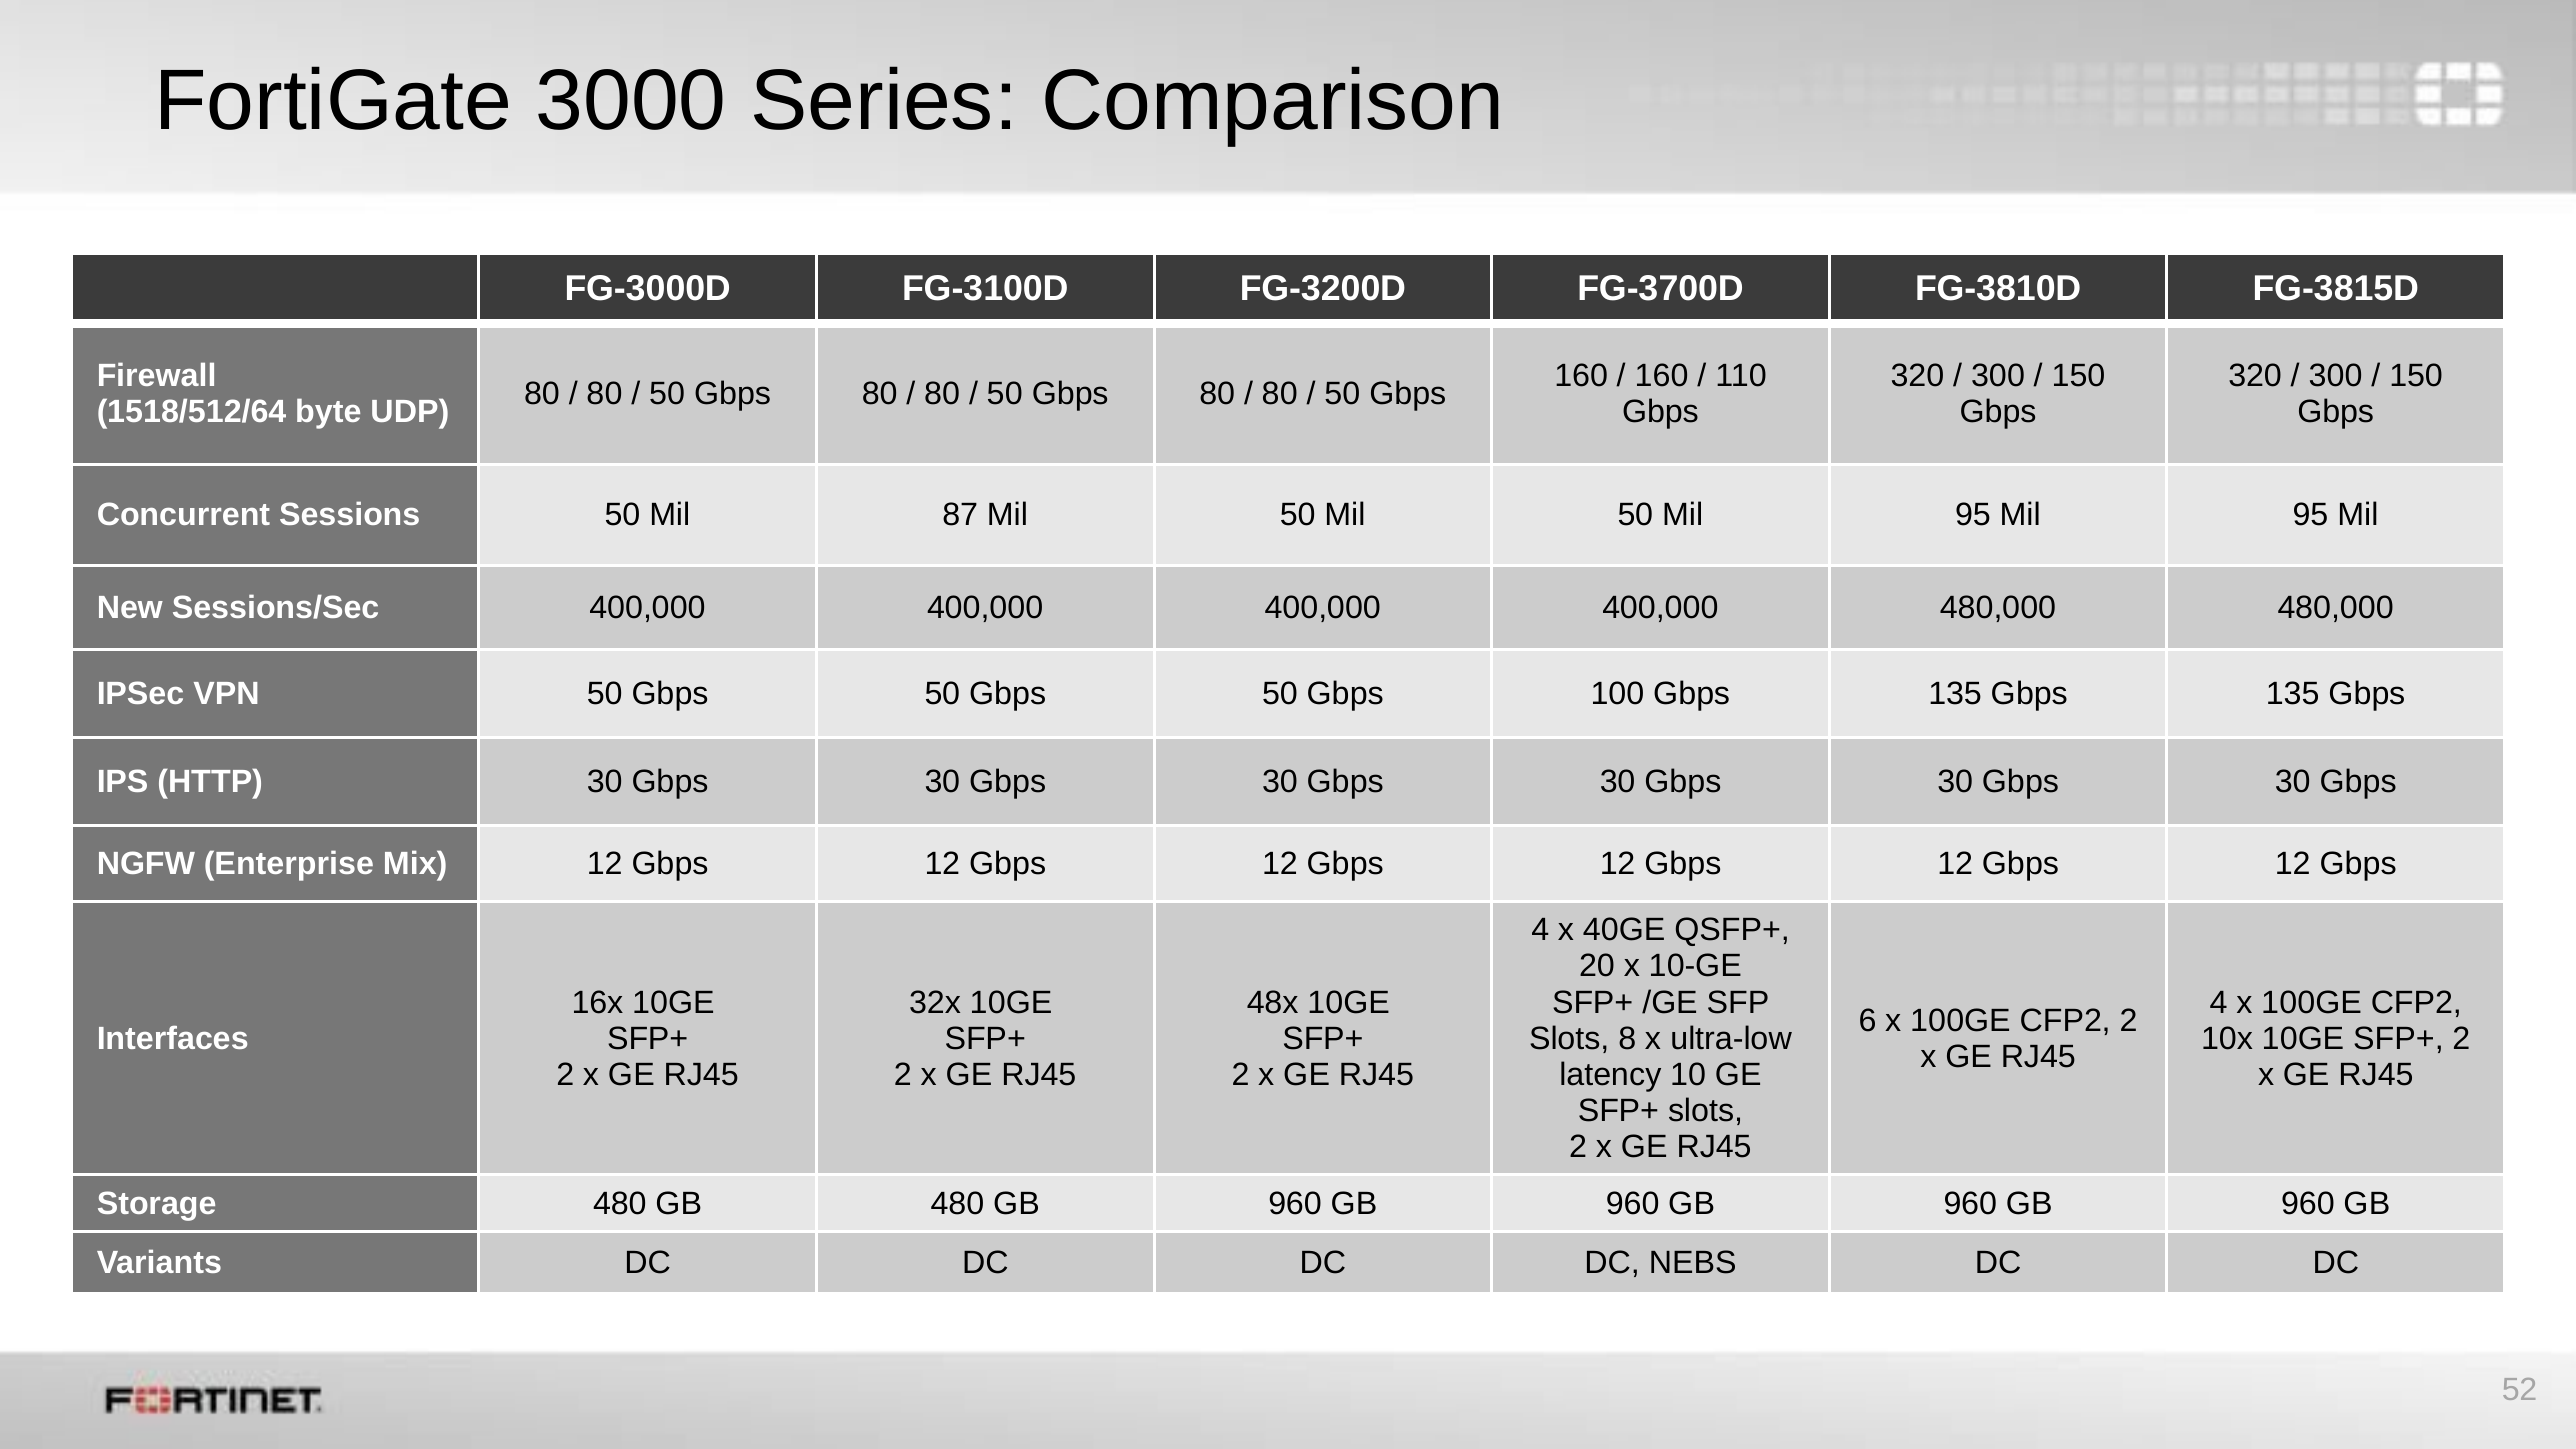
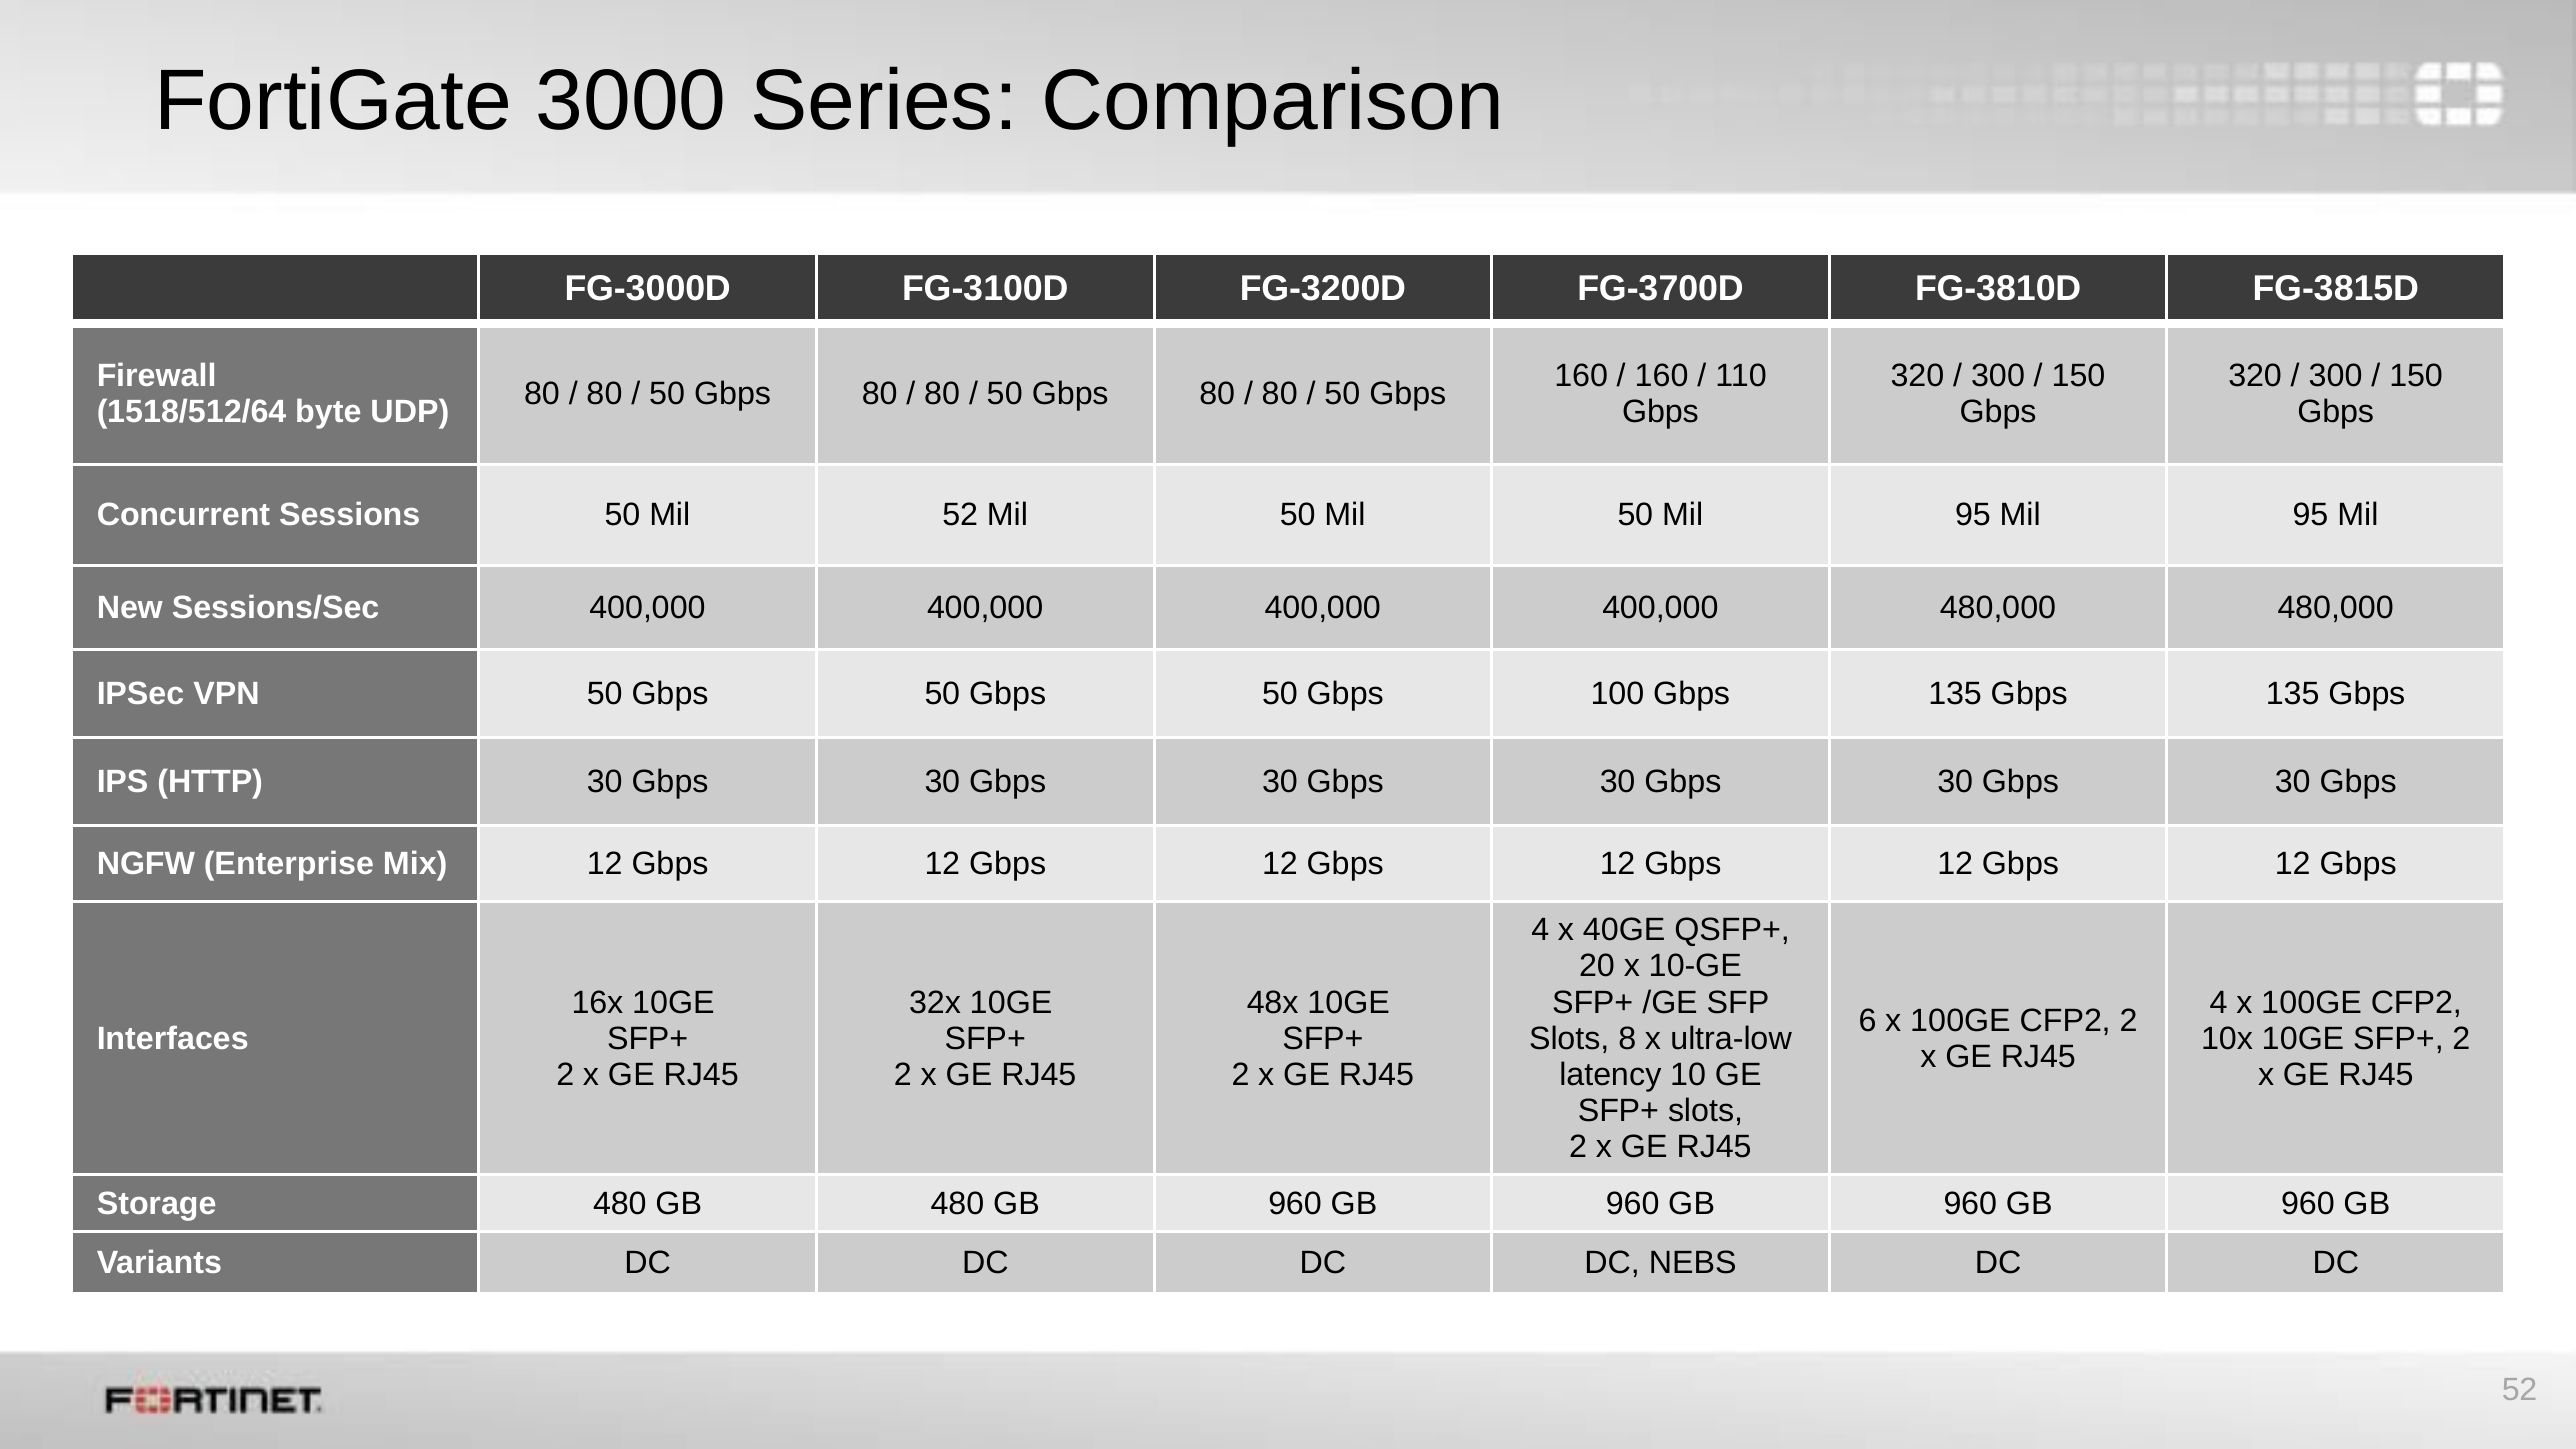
Mil 87: 87 -> 52
